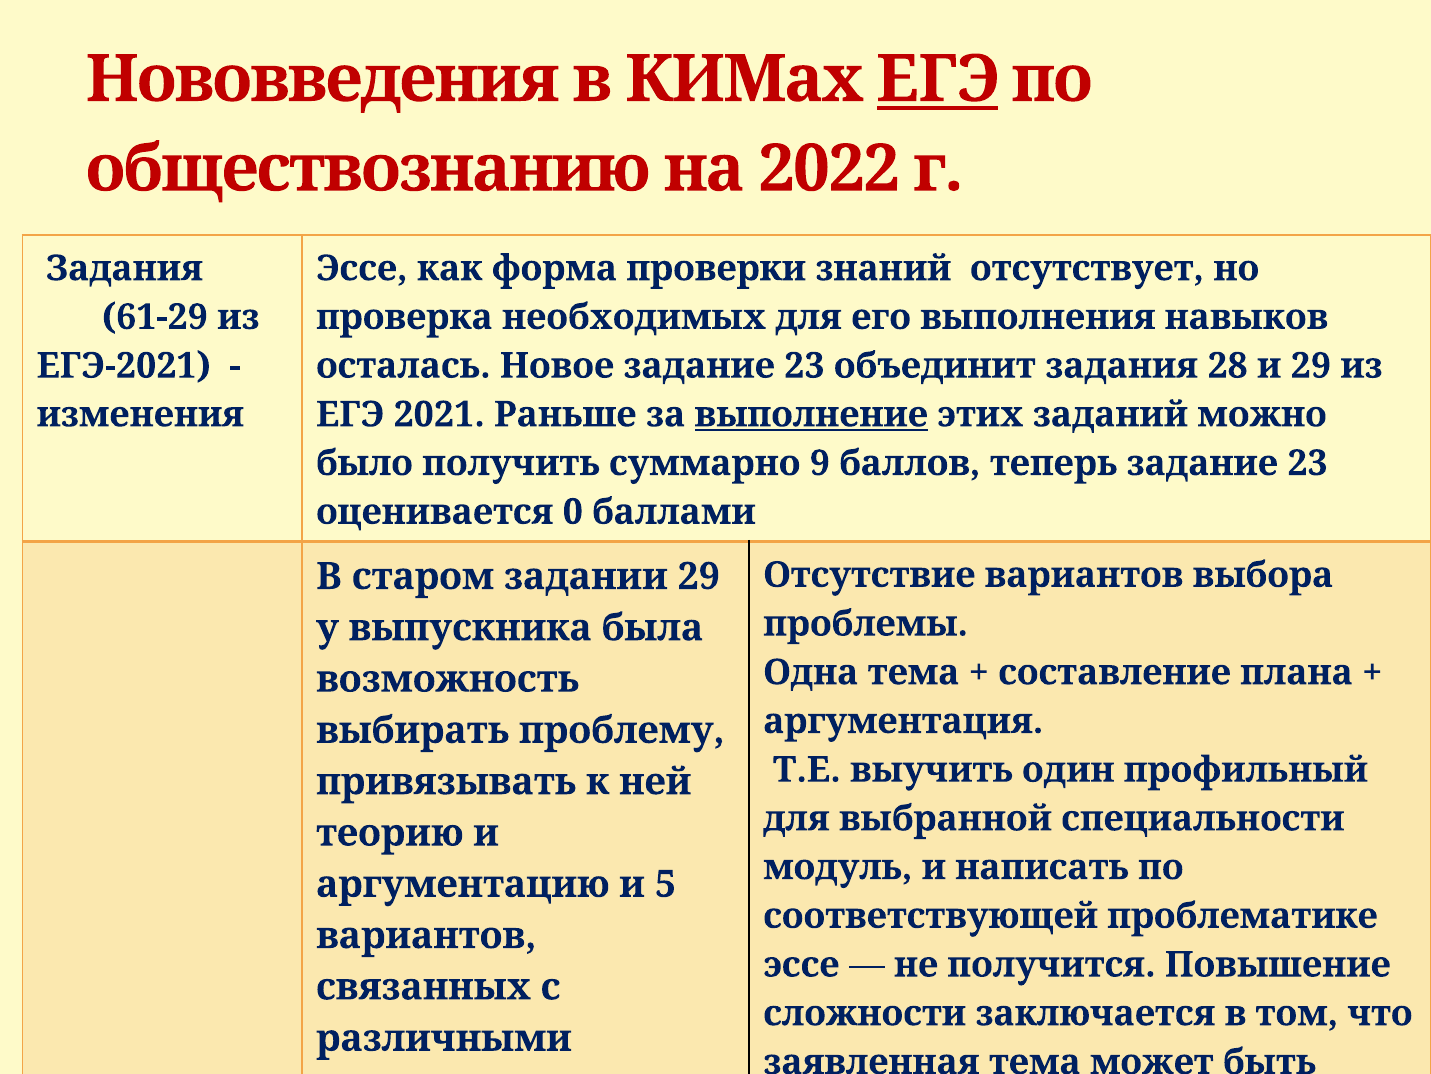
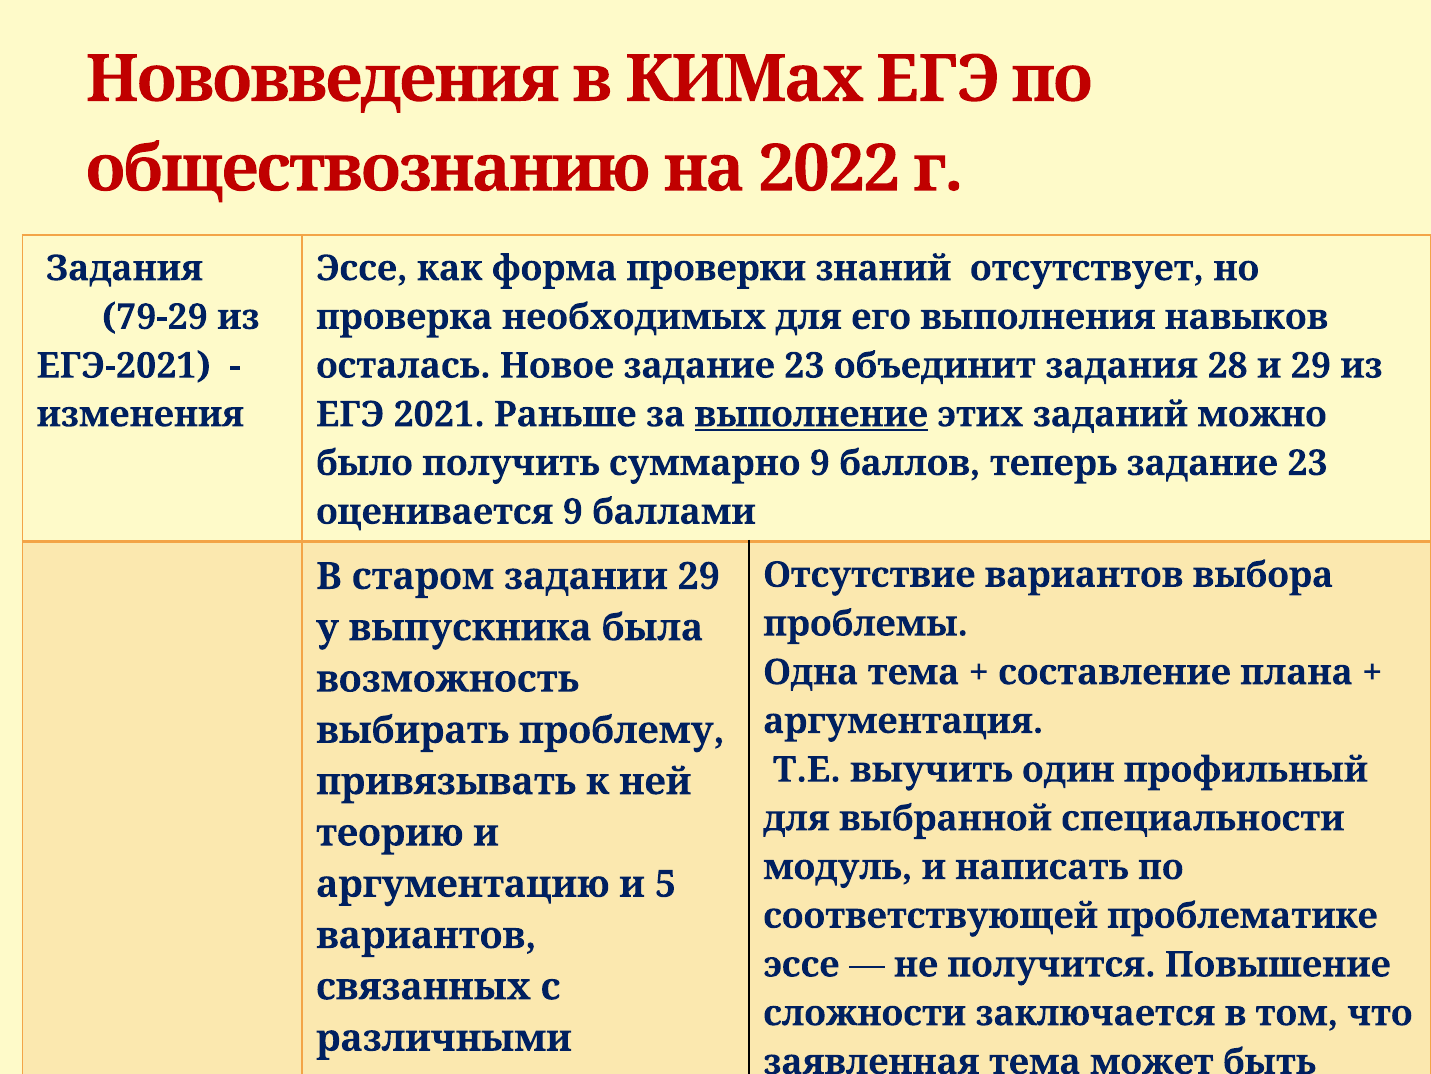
ЕГЭ at (938, 79) underline: present -> none
61-29: 61-29 -> 79-29
оценивается 0: 0 -> 9
